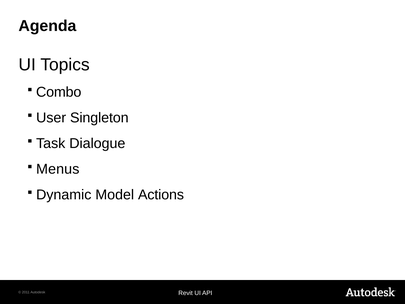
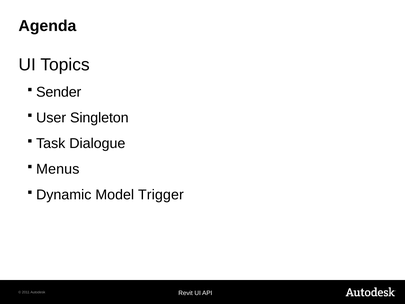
Combo: Combo -> Sender
Actions: Actions -> Trigger
